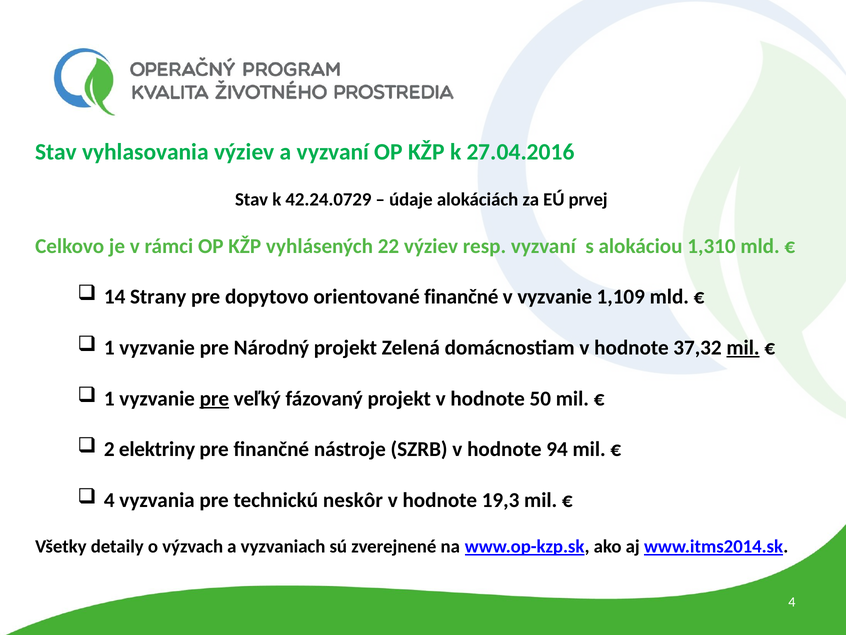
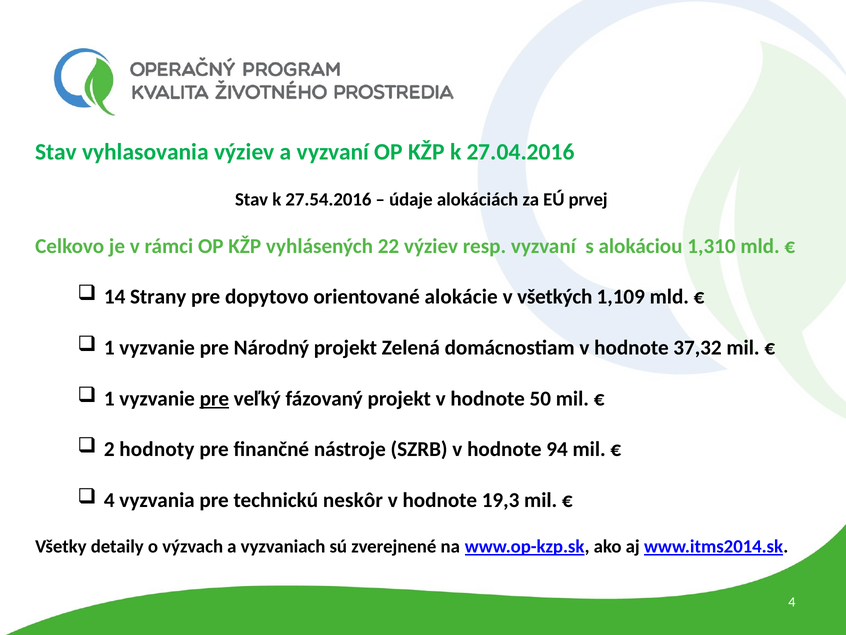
42.24.0729: 42.24.0729 -> 27.54.2016
orientované finančné: finančné -> alokácie
v vyzvanie: vyzvanie -> všetkých
mil at (743, 348) underline: present -> none
elektriny: elektriny -> hodnoty
